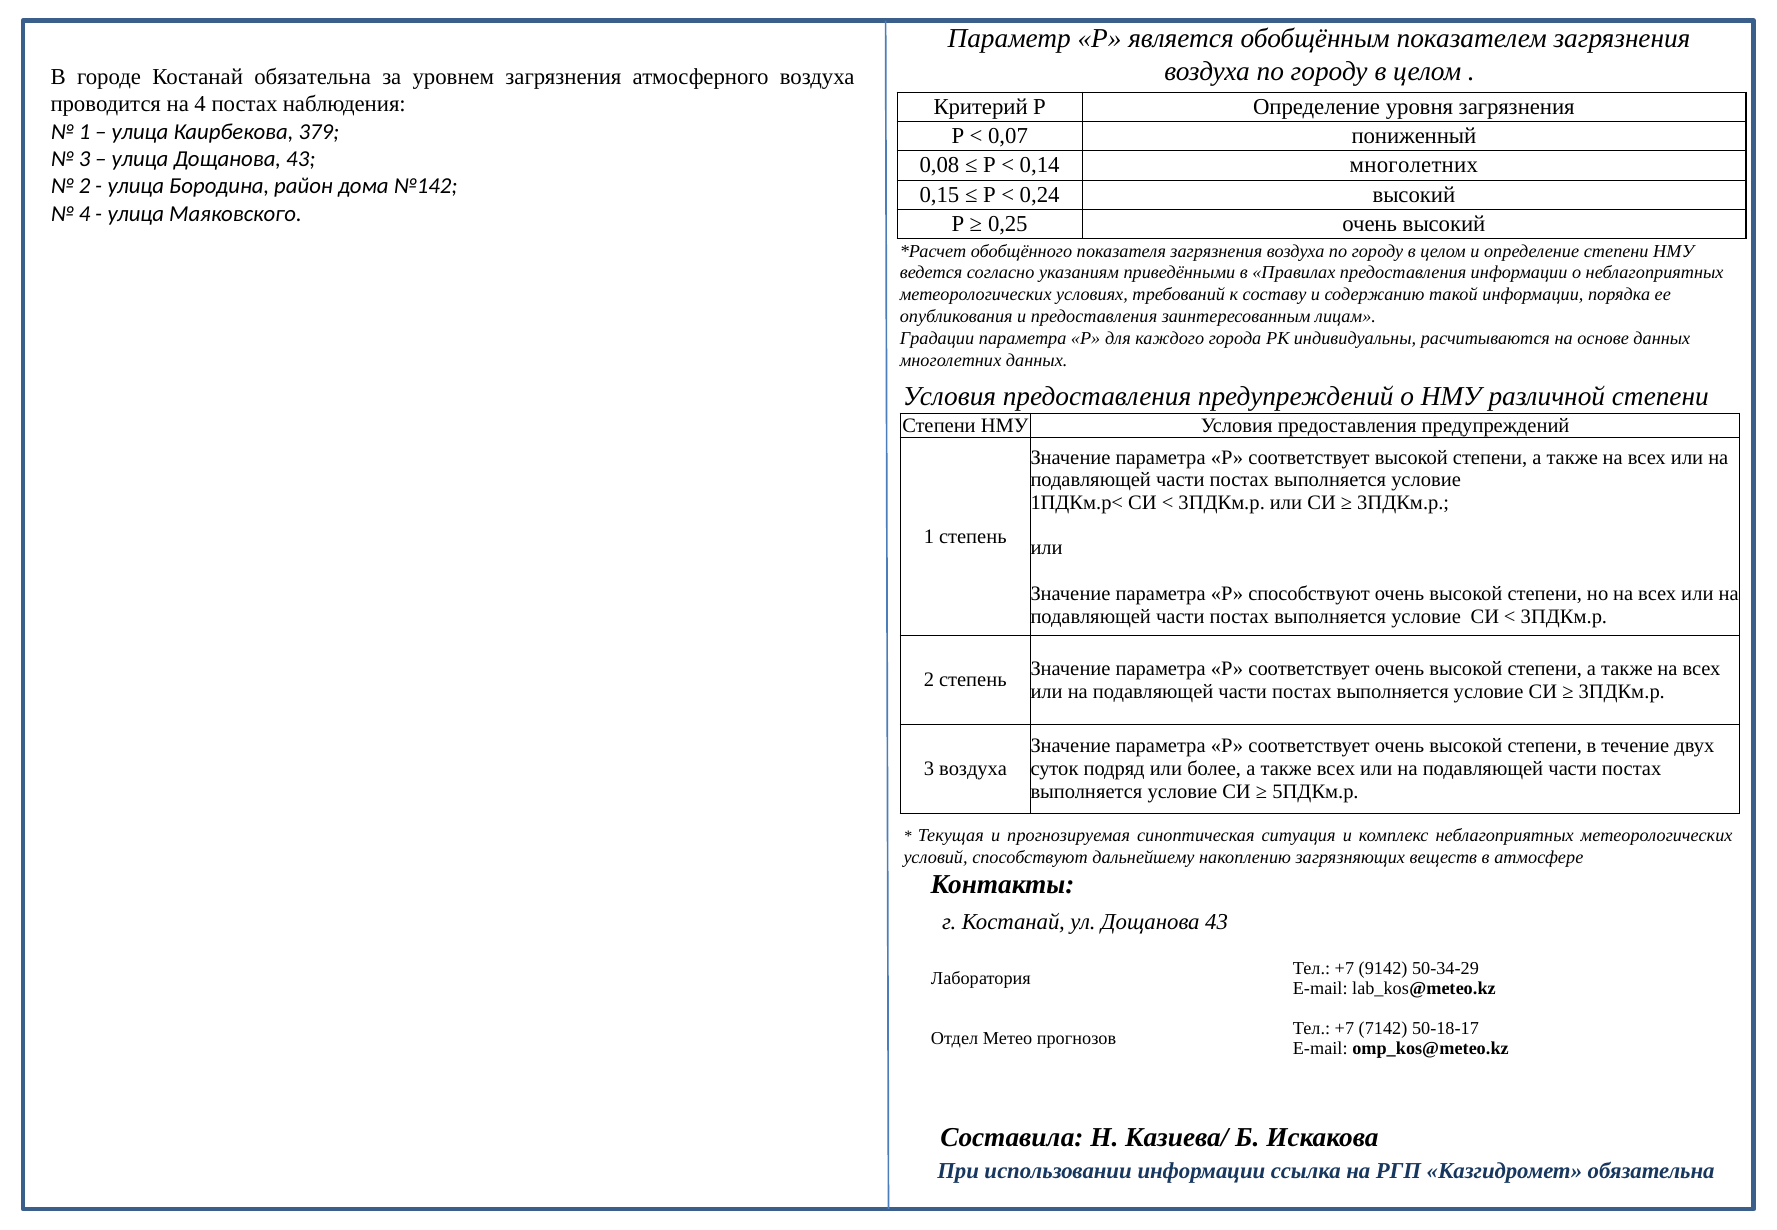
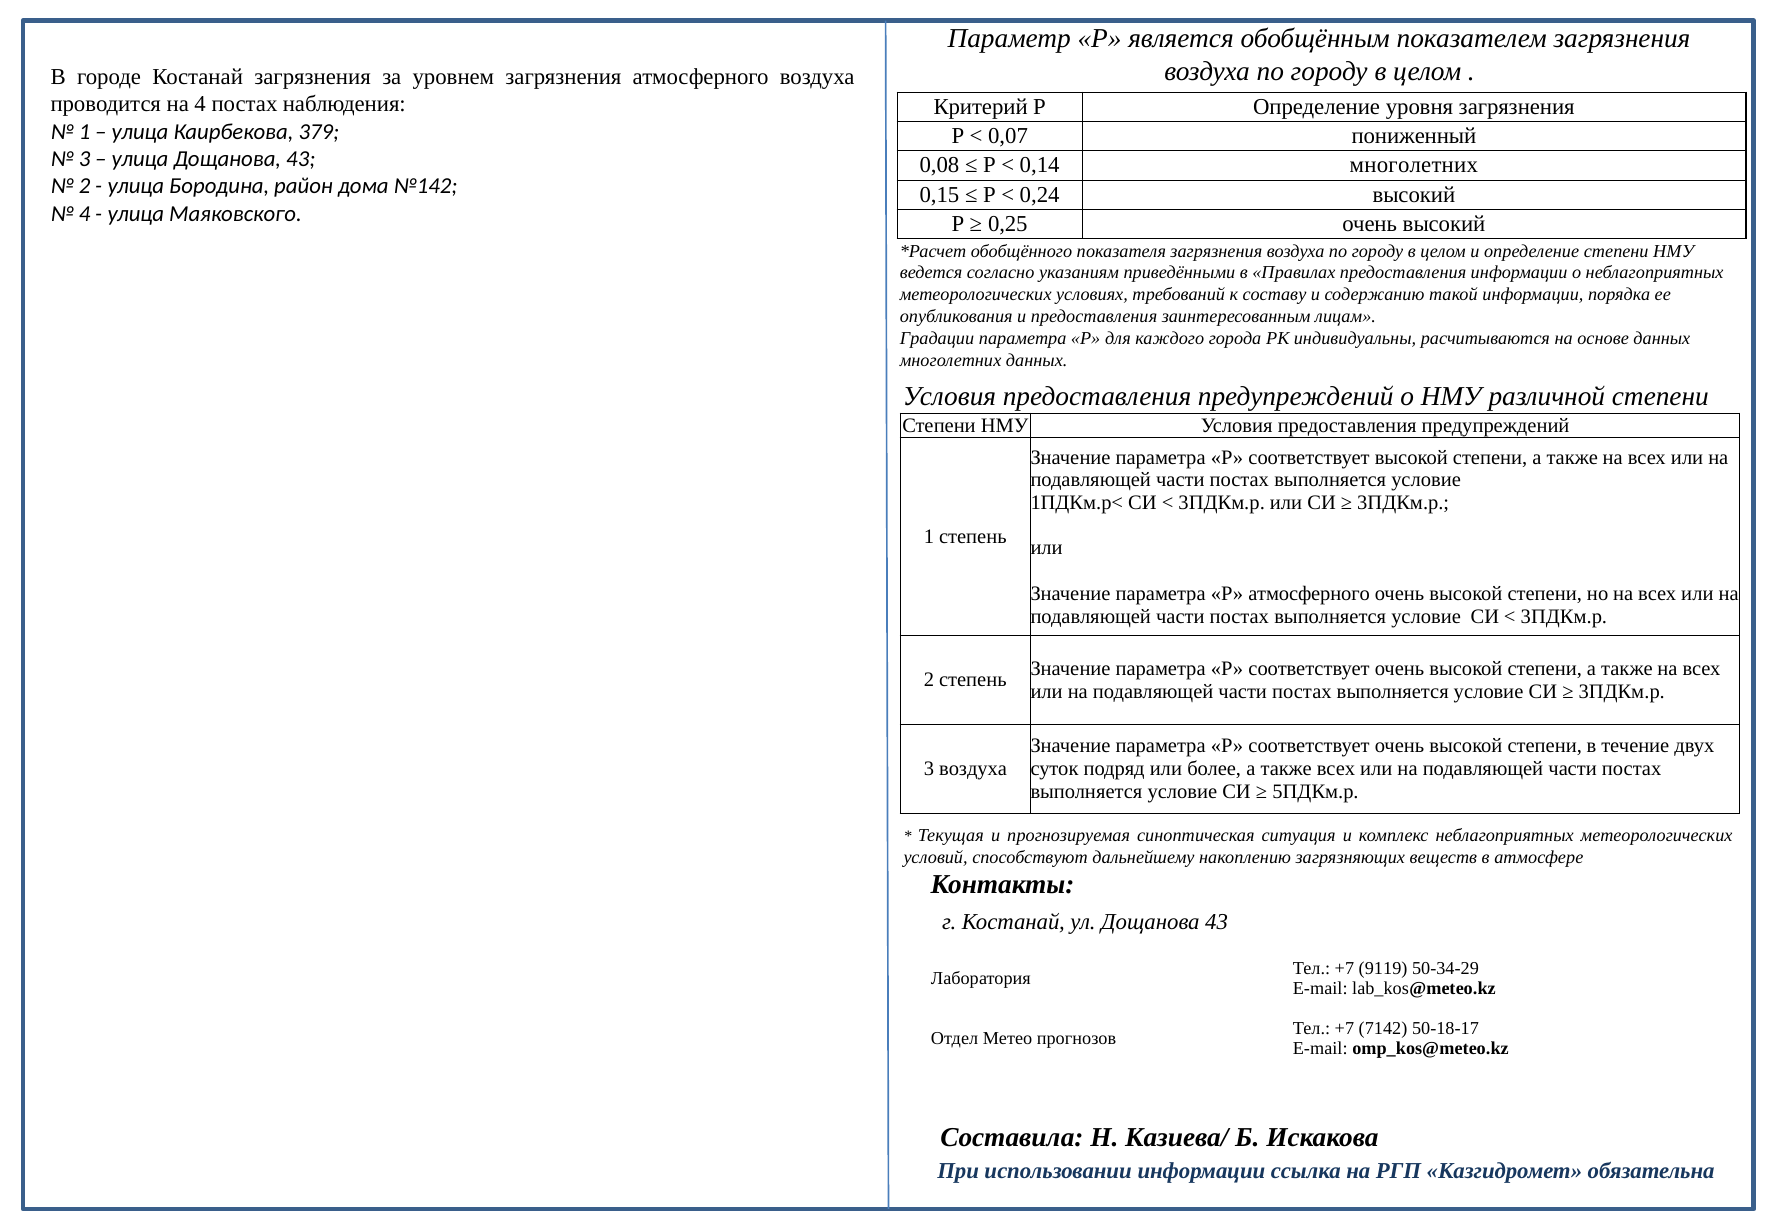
Костанай обязательна: обязательна -> загрязнения
Р способствуют: способствуют -> атмосферного
9142: 9142 -> 9119
